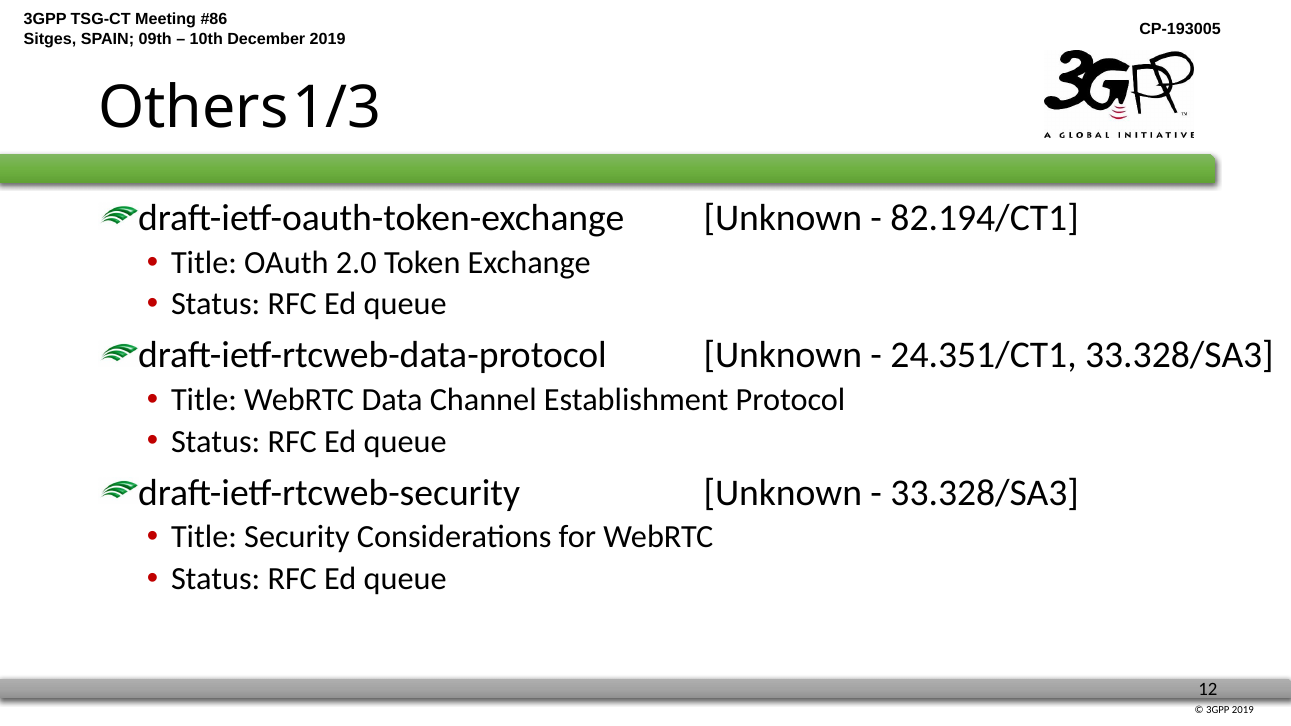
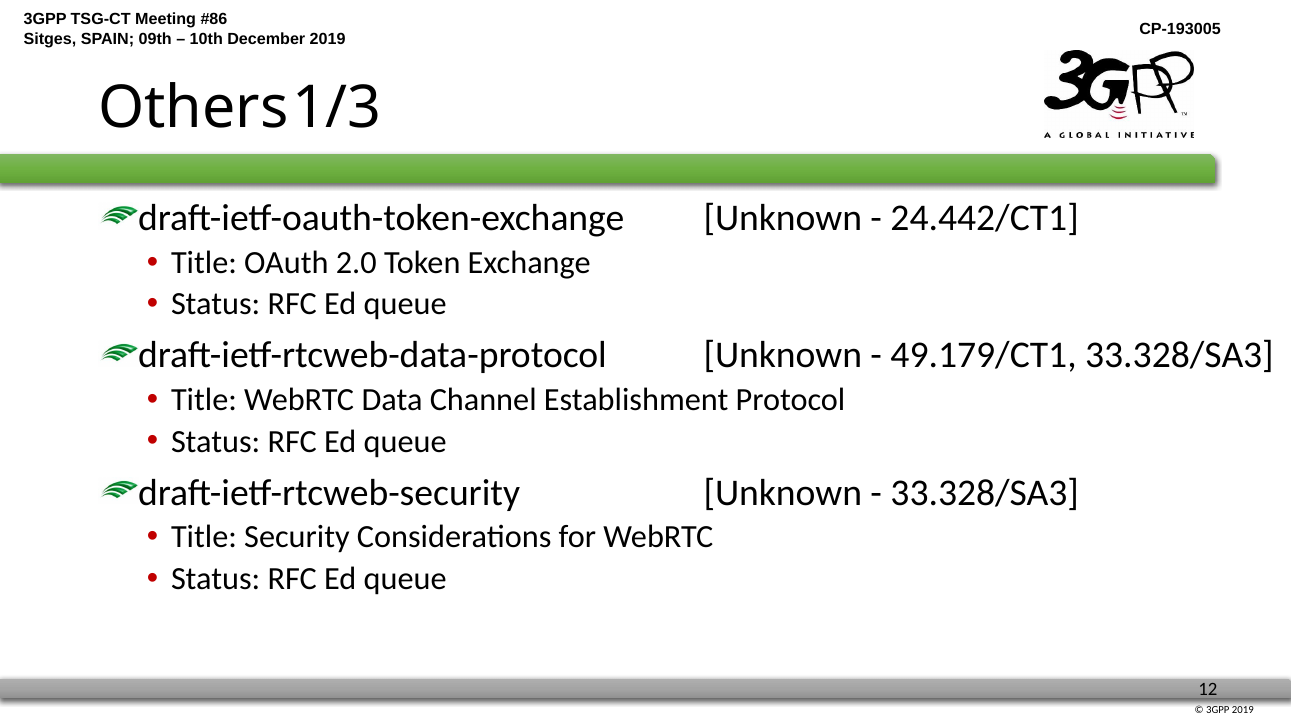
82.194/CT1: 82.194/CT1 -> 24.442/CT1
24.351/CT1: 24.351/CT1 -> 49.179/CT1
